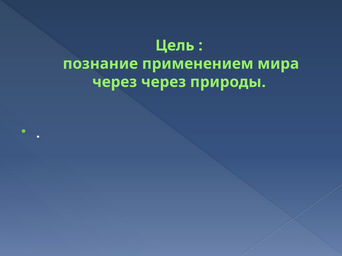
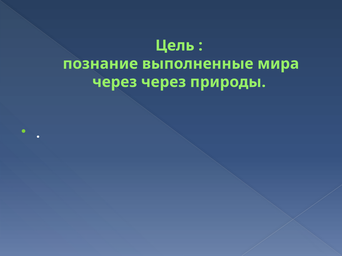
применением: применением -> выполненные
